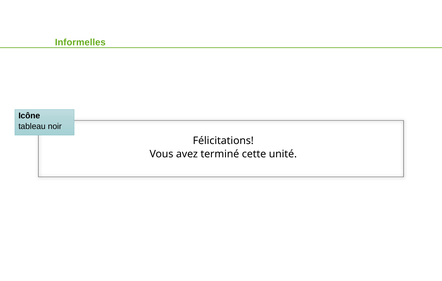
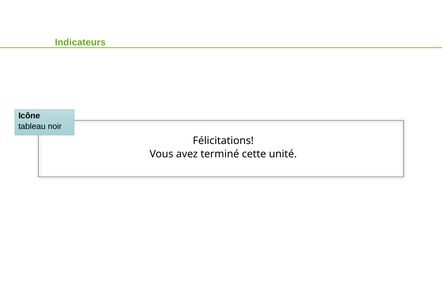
Informelles: Informelles -> Indicateurs
